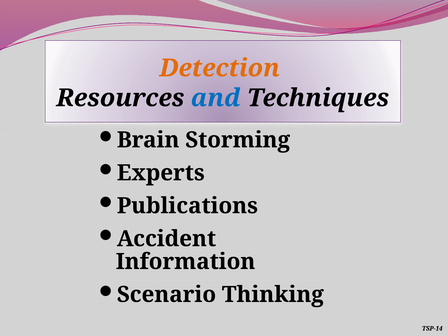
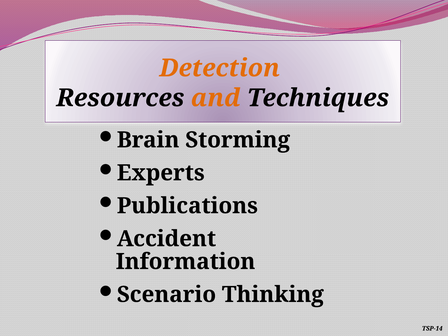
and colour: blue -> orange
